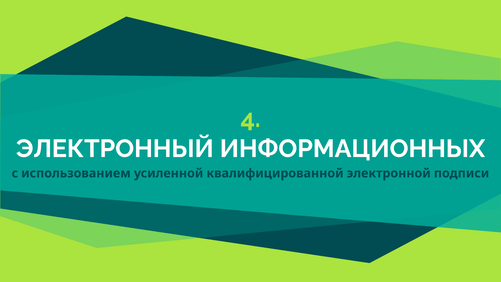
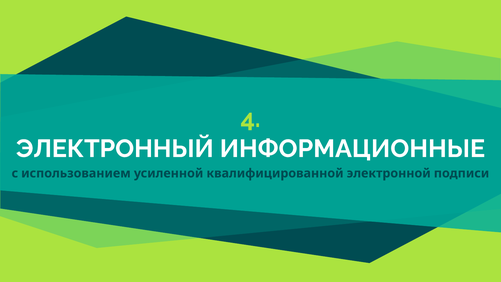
ИНФОРМАЦИОННЫХ: ИНФОРМАЦИОННЫХ -> ИНФОРМАЦИОННЫЕ
